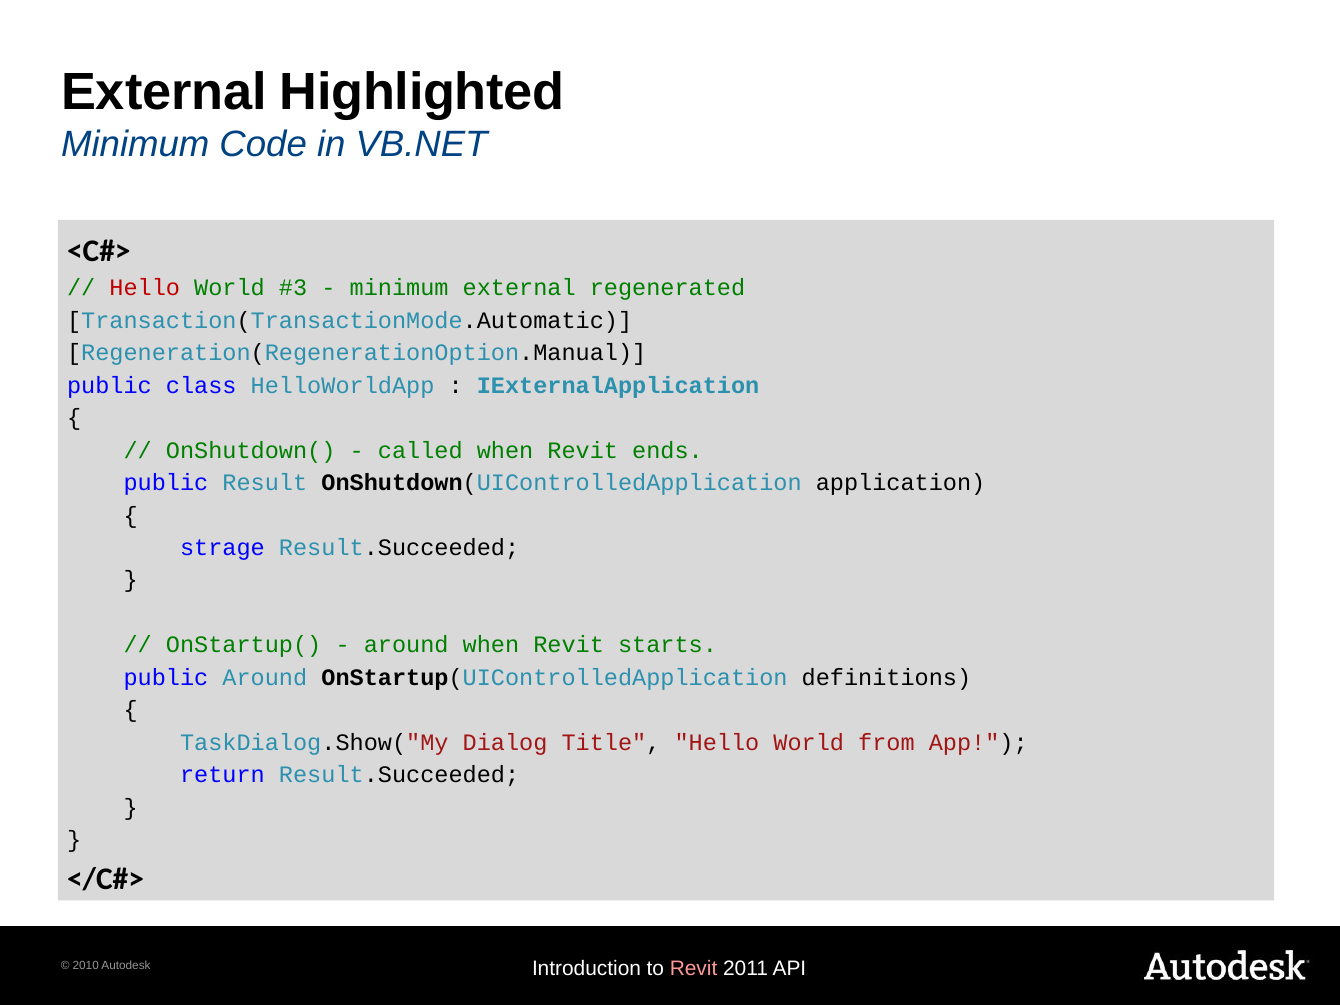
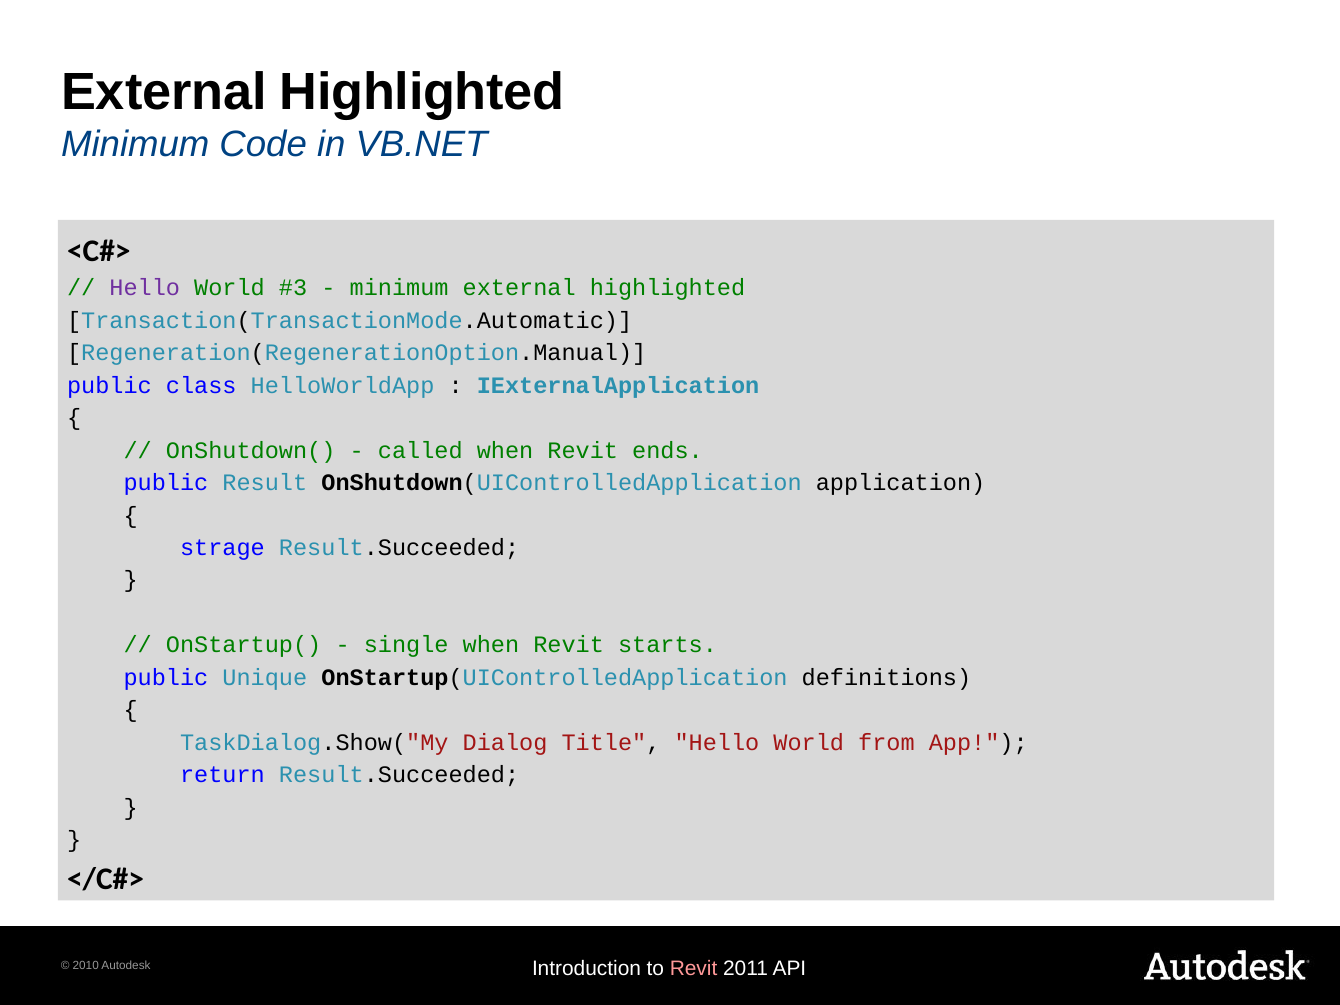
Hello at (145, 288) colour: red -> purple
minimum external regenerated: regenerated -> highlighted
around at (406, 645): around -> single
public Around: Around -> Unique
